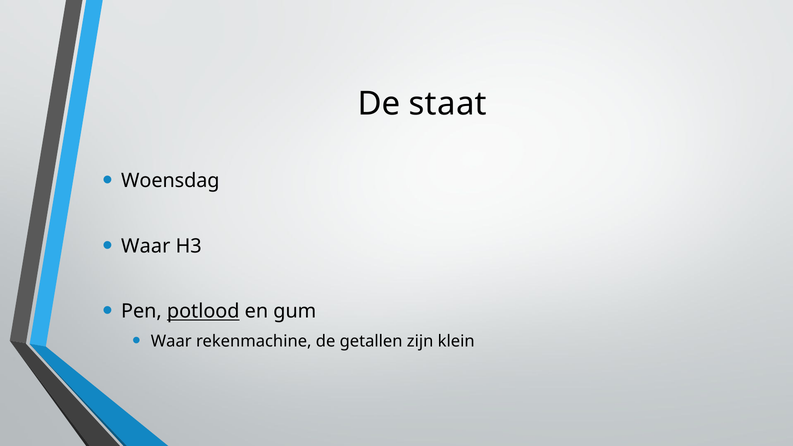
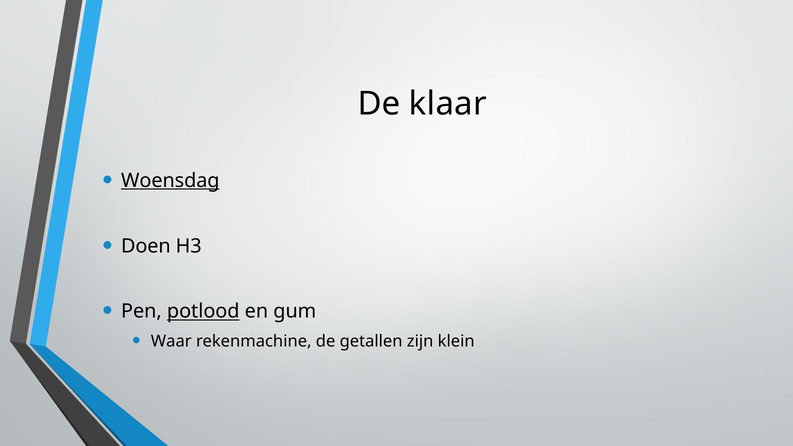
staat: staat -> klaar
Woensdag underline: none -> present
Waar at (146, 246): Waar -> Doen
